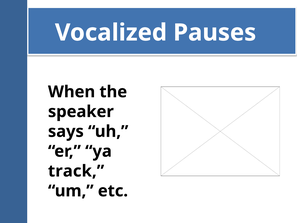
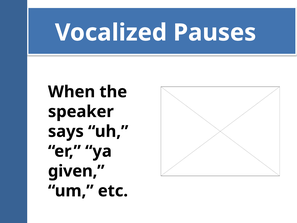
track: track -> given
